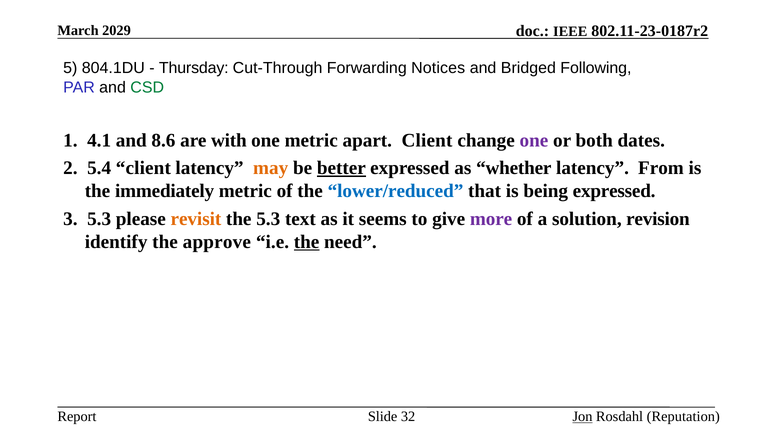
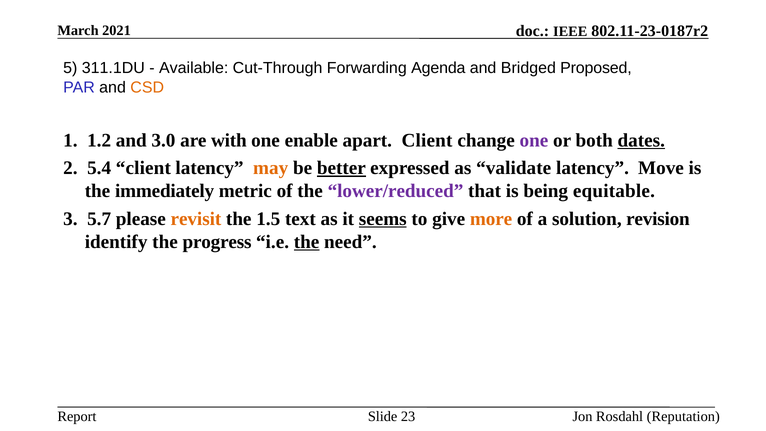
2029: 2029 -> 2021
804.1DU: 804.1DU -> 311.1DU
Thursday: Thursday -> Available
Notices: Notices -> Agenda
Following: Following -> Proposed
CSD colour: green -> orange
4.1: 4.1 -> 1.2
8.6: 8.6 -> 3.0
one metric: metric -> enable
dates underline: none -> present
whether: whether -> validate
From: From -> Move
lower/reduced colour: blue -> purple
being expressed: expressed -> equitable
3 5.3: 5.3 -> 5.7
the 5.3: 5.3 -> 1.5
seems underline: none -> present
more colour: purple -> orange
approve: approve -> progress
32: 32 -> 23
Jon underline: present -> none
